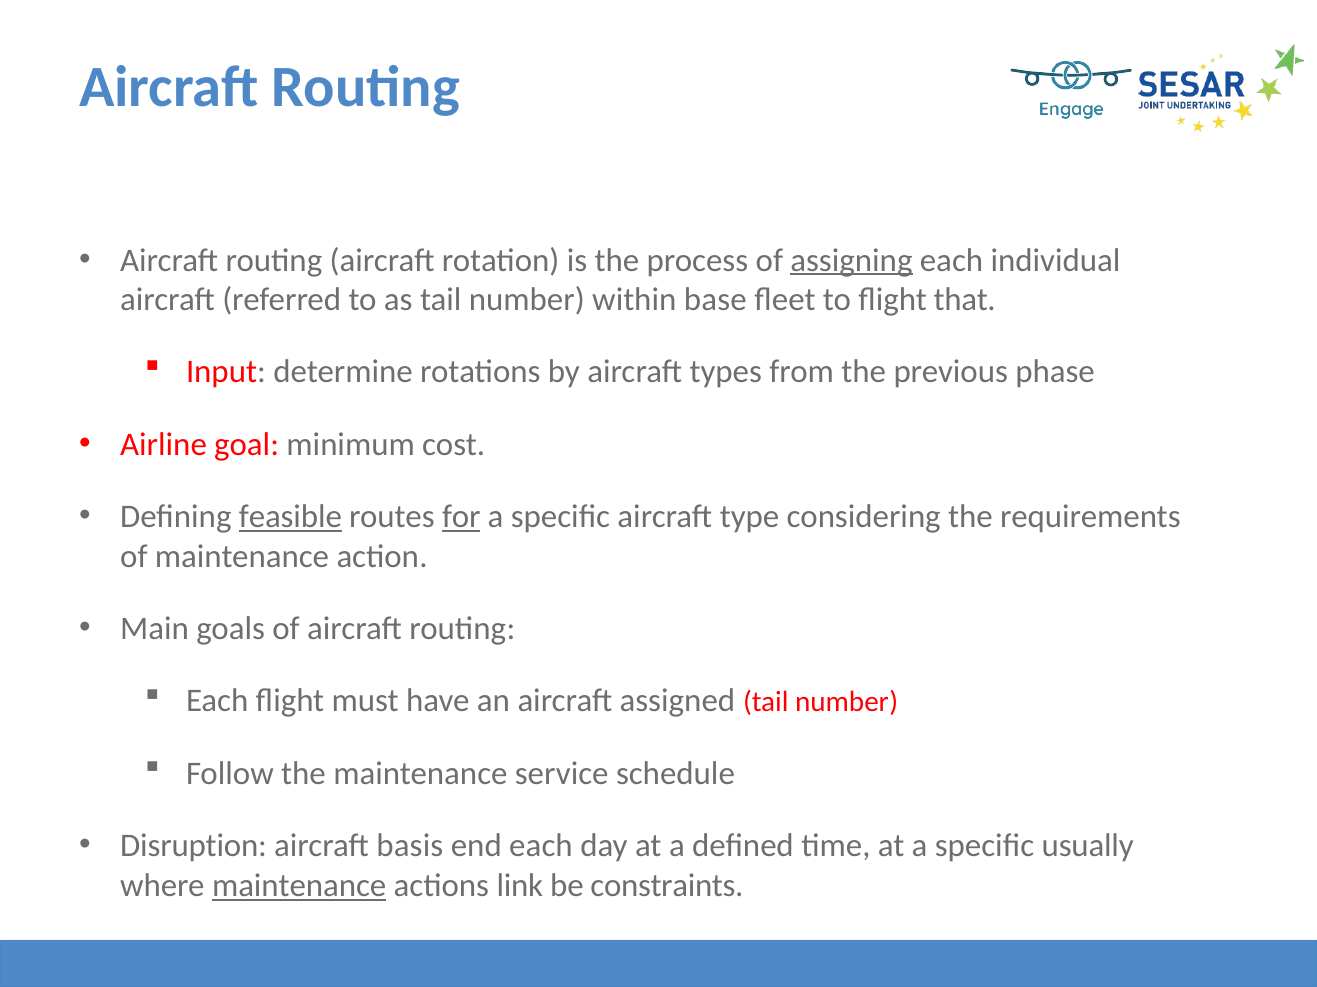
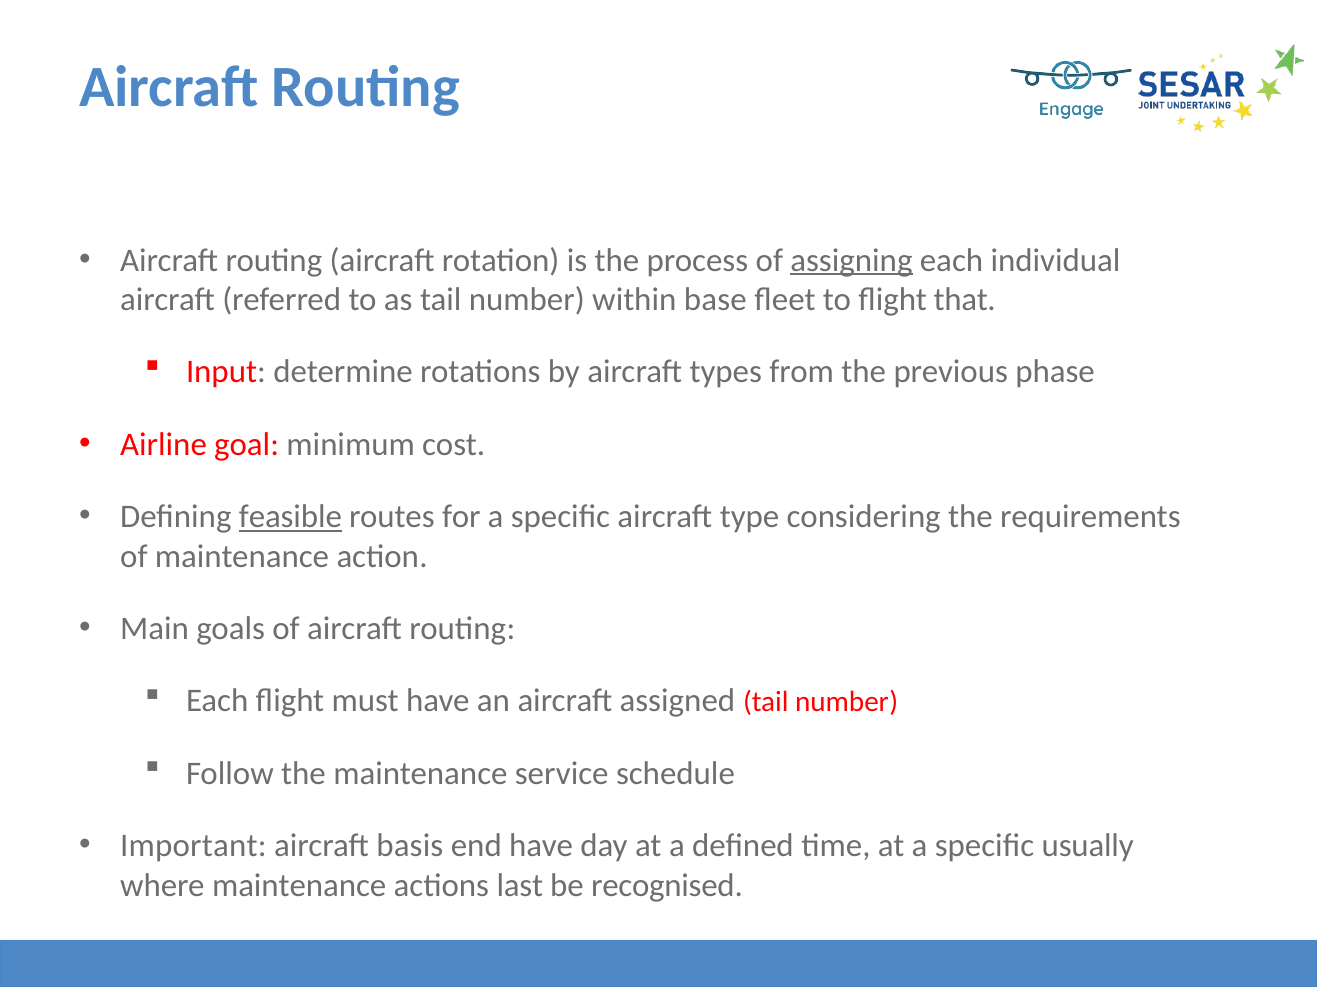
for underline: present -> none
Disruption: Disruption -> Important
end each: each -> have
maintenance at (299, 886) underline: present -> none
link: link -> last
constraints: constraints -> recognised
